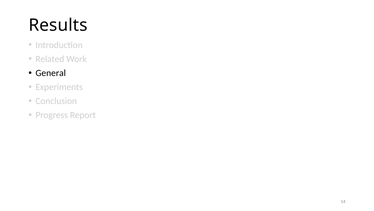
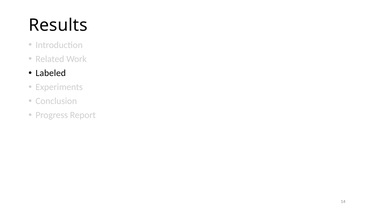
General: General -> Labeled
